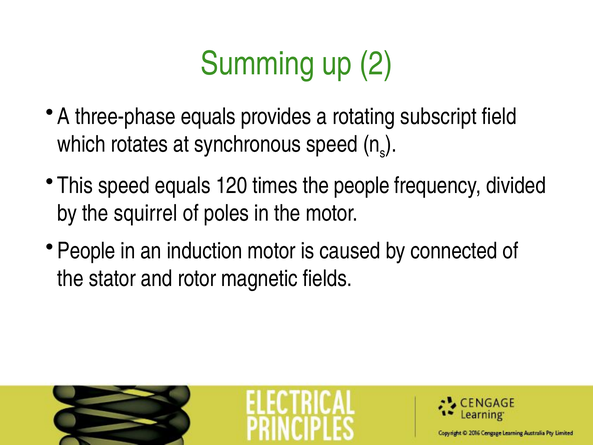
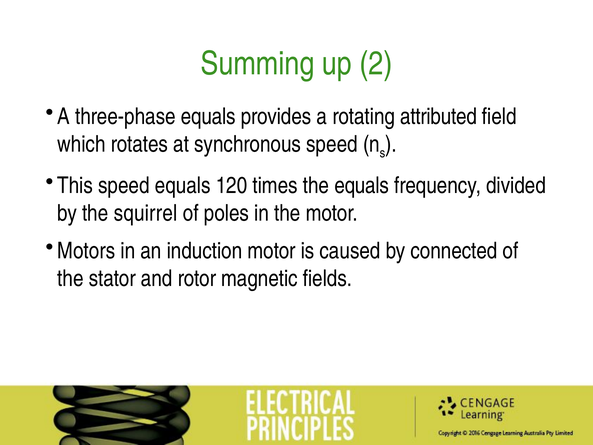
subscript: subscript -> attributed
the people: people -> equals
People at (86, 251): People -> Motors
